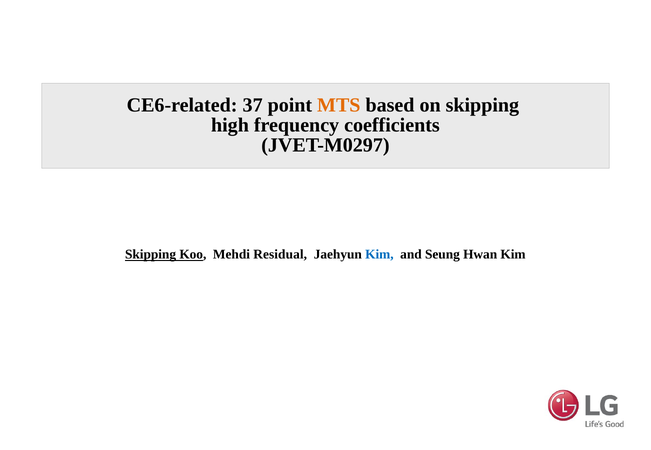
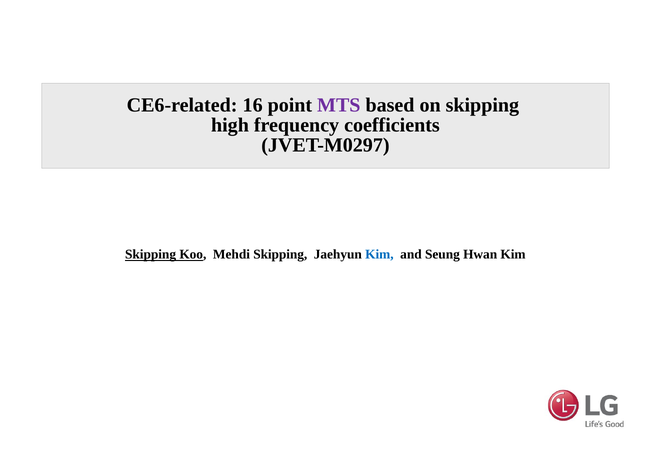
37: 37 -> 16
MTS colour: orange -> purple
Mehdi Residual: Residual -> Skipping
